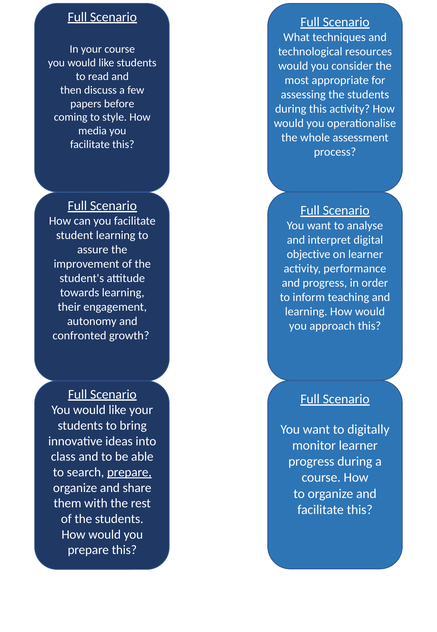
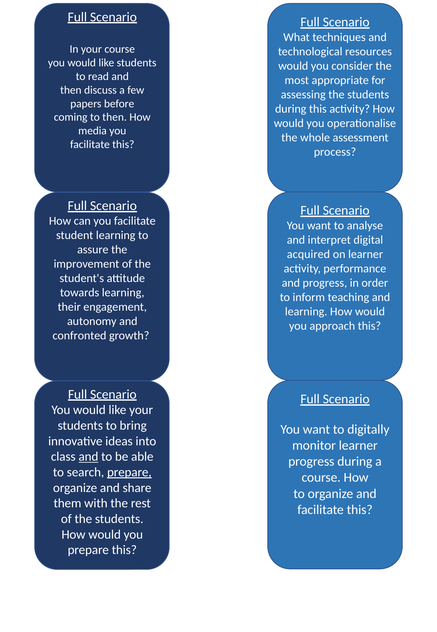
to style: style -> then
objective: objective -> acquired
and at (88, 456) underline: none -> present
